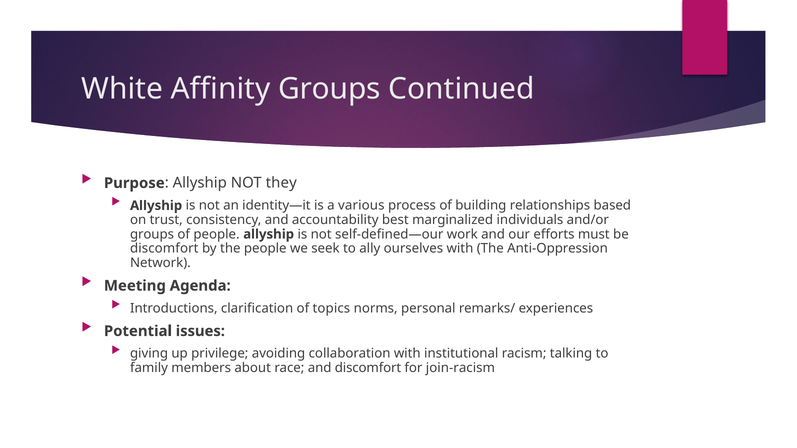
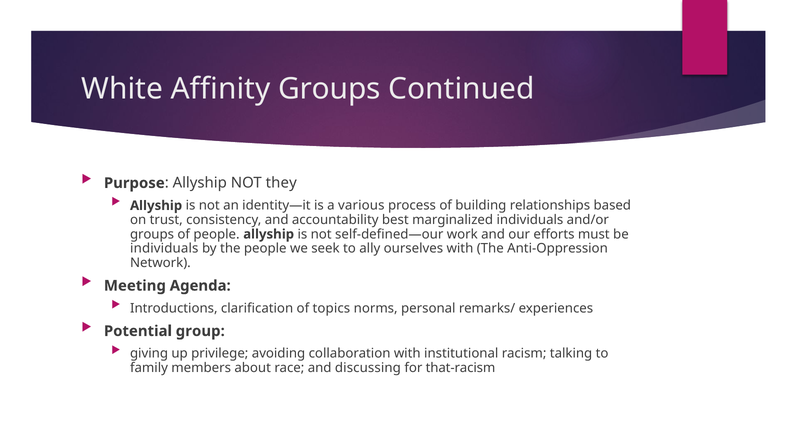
discomfort at (164, 249): discomfort -> individuals
issues: issues -> group
and discomfort: discomfort -> discussing
join-racism: join-racism -> that-racism
